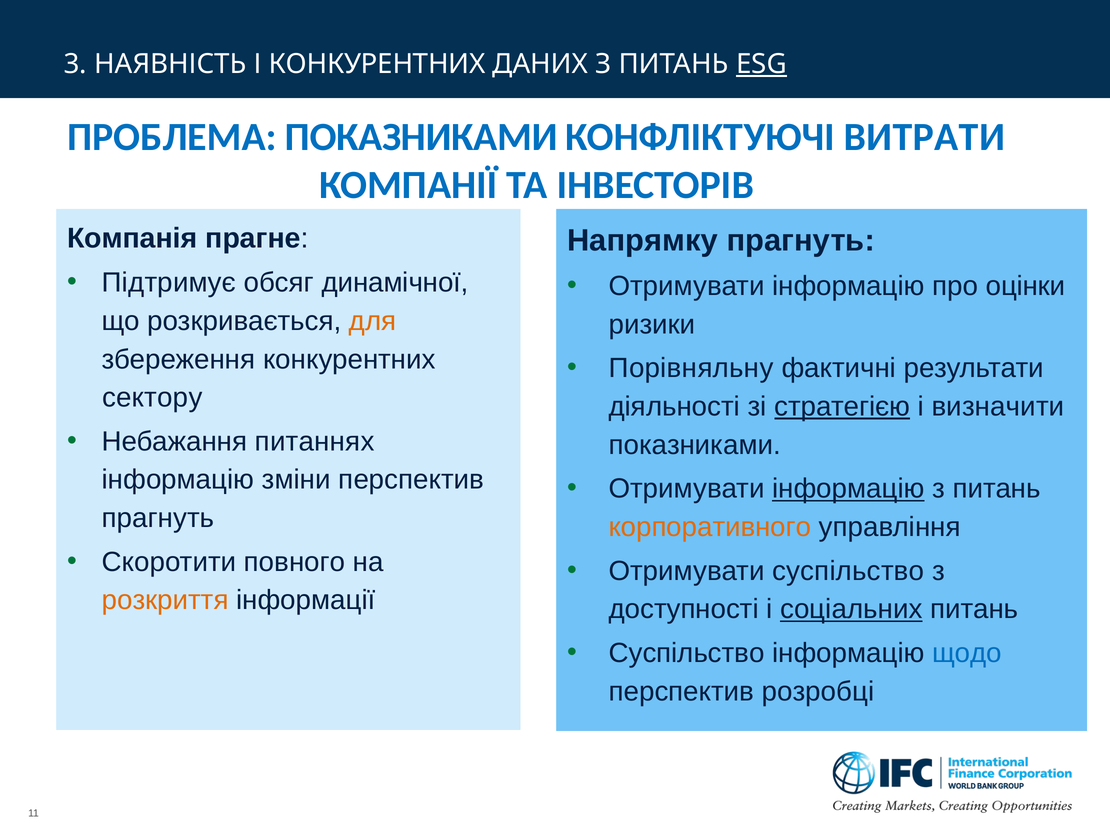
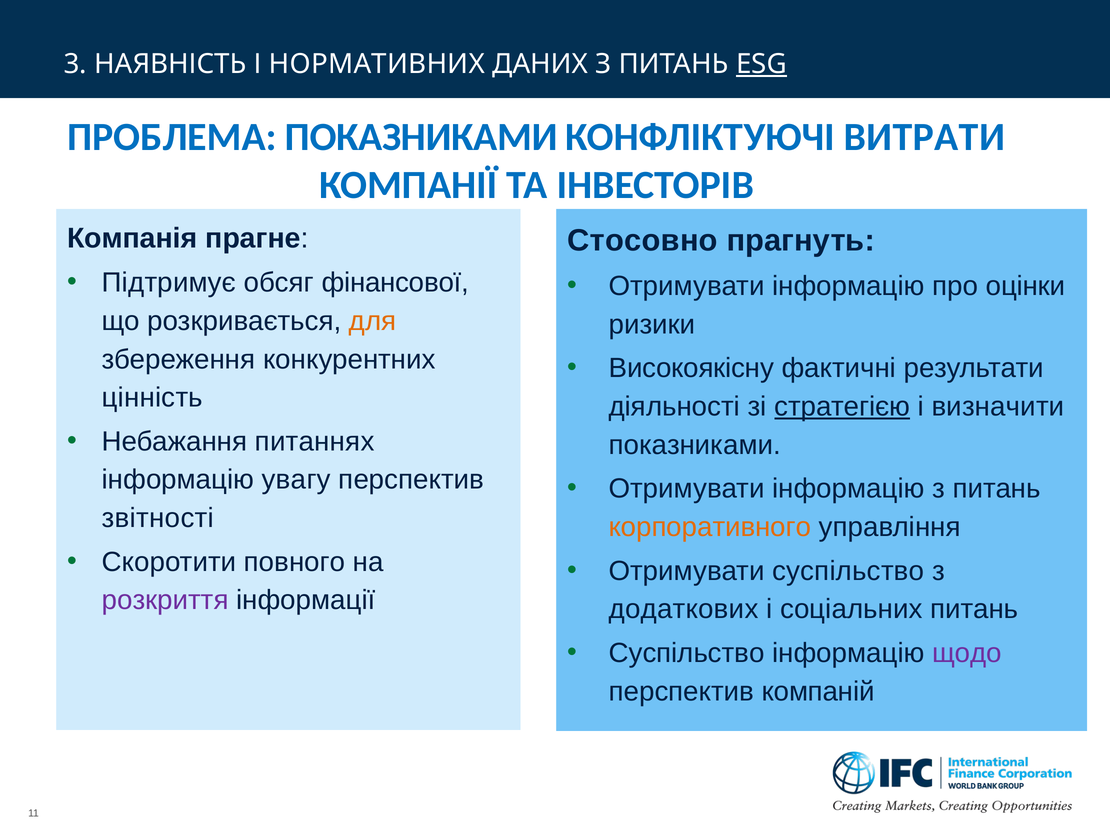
І КОНКУРЕНТНИХ: КОНКУРЕНТНИХ -> НОРМАТИВНИХ
Напрямку: Напрямку -> Стосовно
динамічної: динамічної -> фінансової
Порівняльну: Порівняльну -> Високоякісну
сектору: сектору -> цінність
зміни: зміни -> увагу
інформацію at (848, 488) underline: present -> none
прагнуть at (158, 518): прагнуть -> звітності
розкриття colour: orange -> purple
доступності: доступності -> додаткових
соціальних underline: present -> none
щодо colour: blue -> purple
розробці: розробці -> компаній
